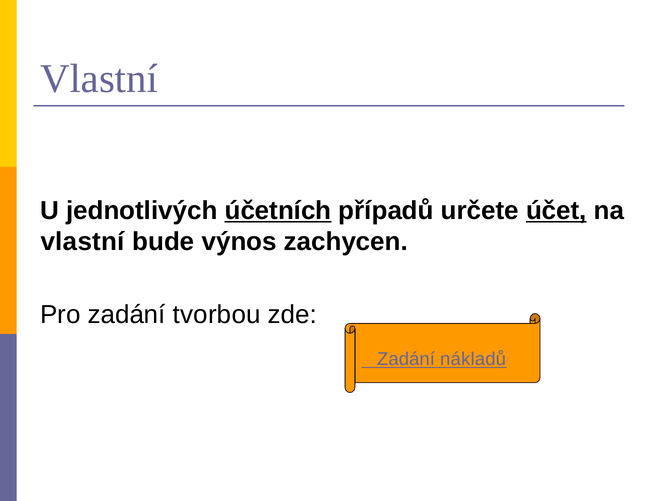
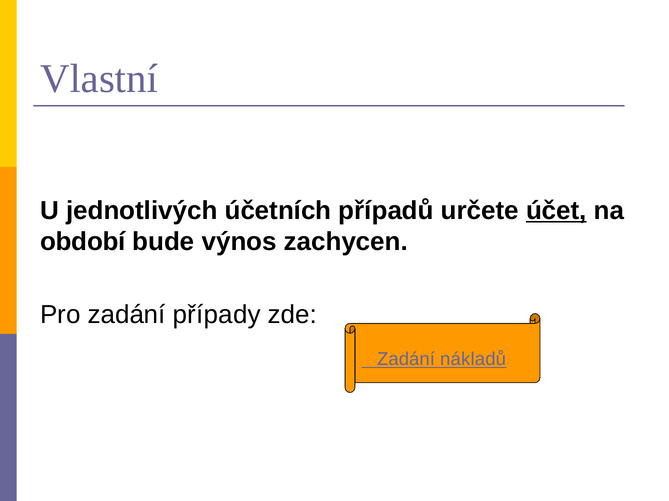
účetních underline: present -> none
vlastní at (83, 242): vlastní -> období
tvorbou: tvorbou -> případy
